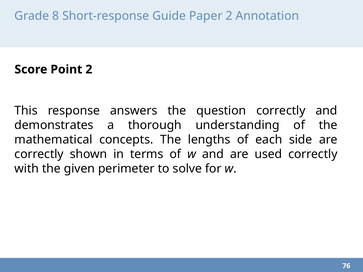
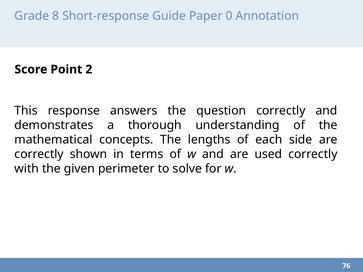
Paper 2: 2 -> 0
